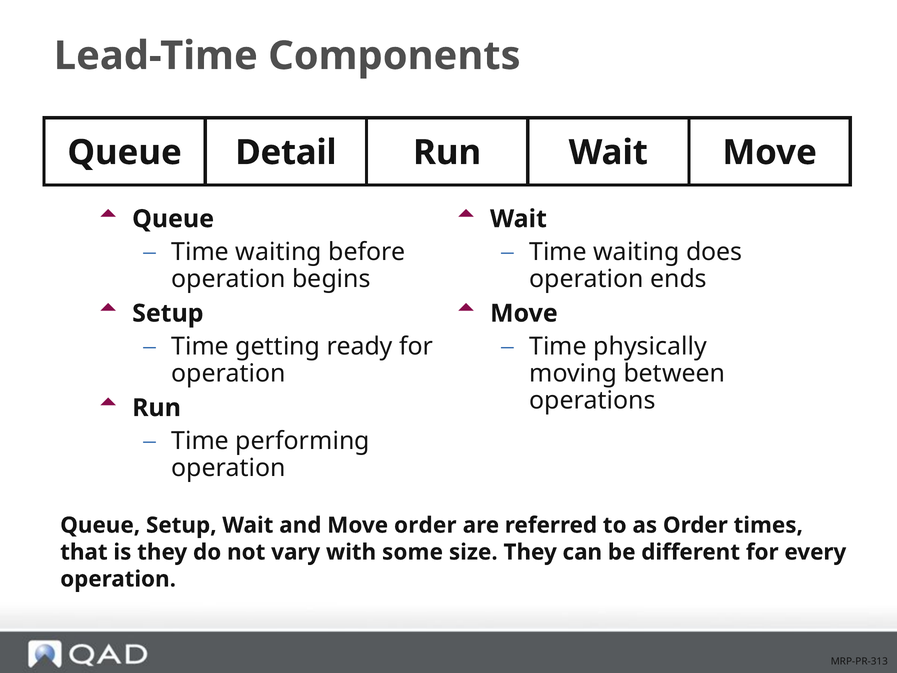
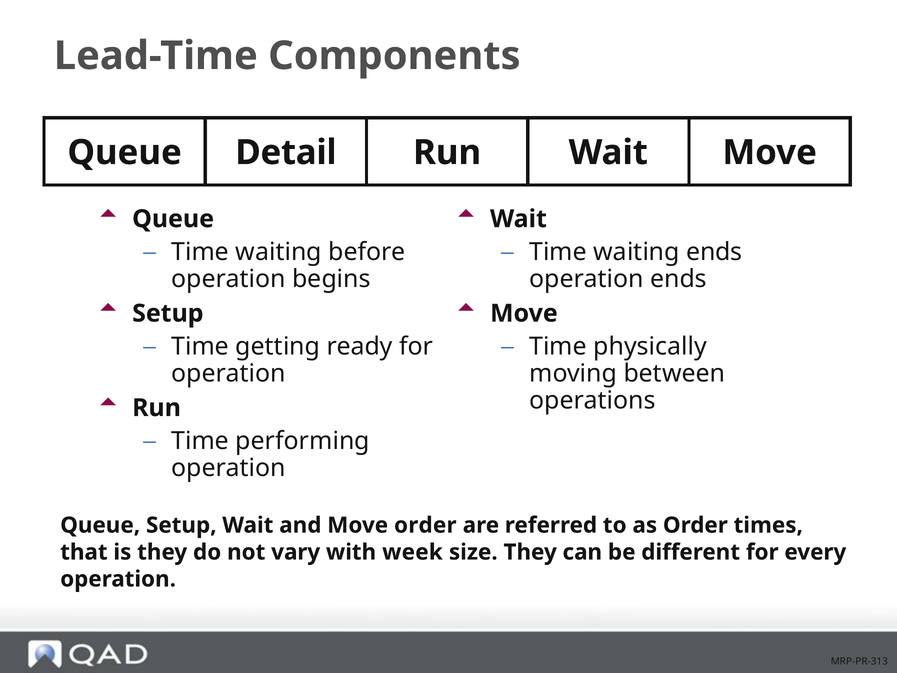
waiting does: does -> ends
some: some -> week
